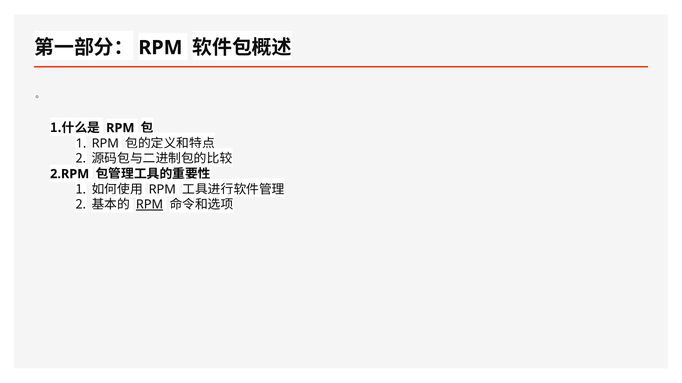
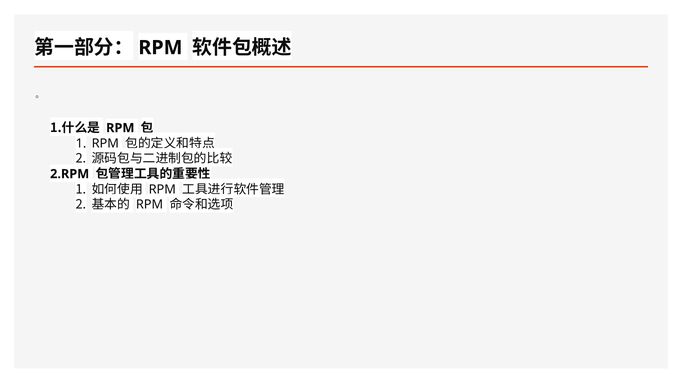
RPM at (150, 205) underline: present -> none
